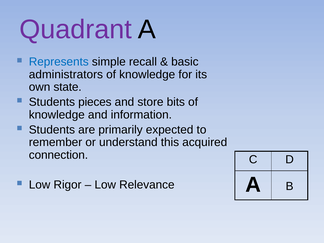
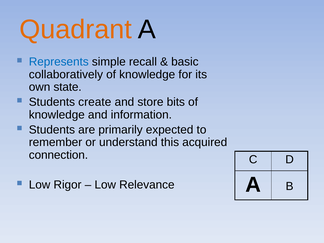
Quadrant colour: purple -> orange
administrators: administrators -> collaboratively
pieces: pieces -> create
